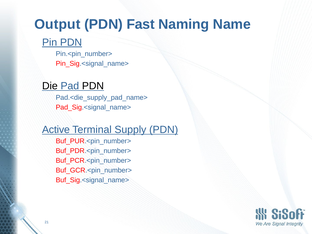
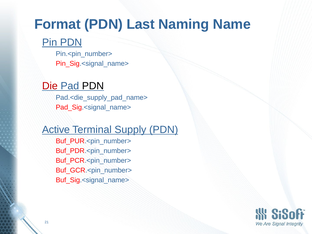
Output: Output -> Format
Fast: Fast -> Last
Die colour: black -> red
